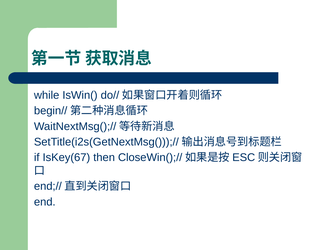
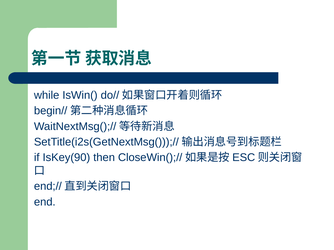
IsKey(67: IsKey(67 -> IsKey(90
